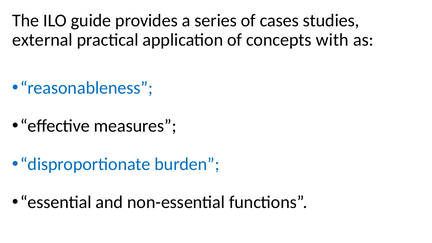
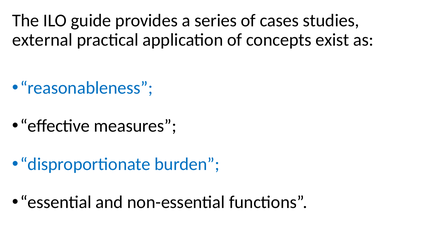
with: with -> exist
